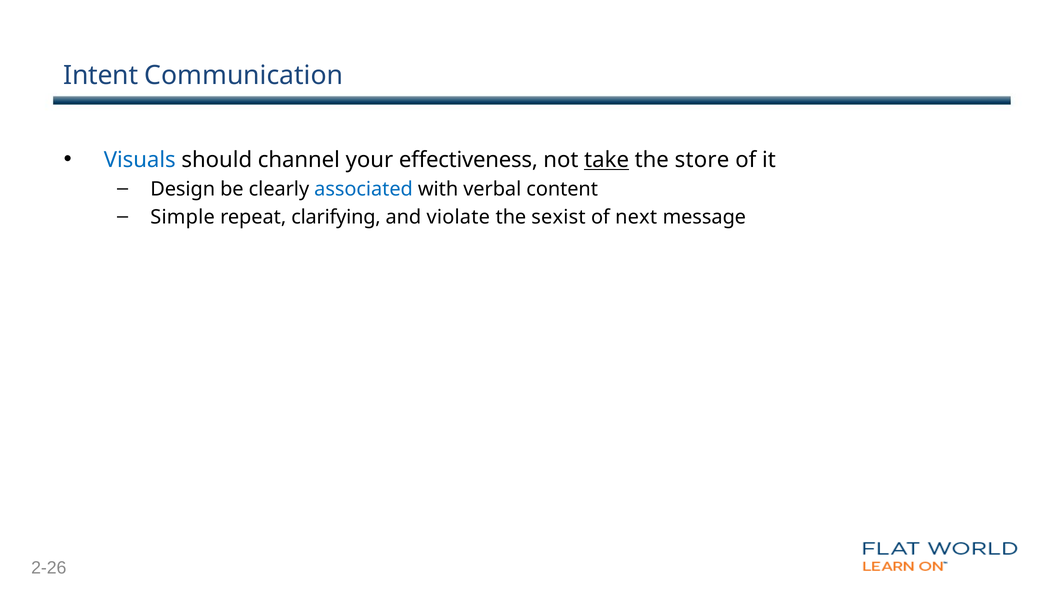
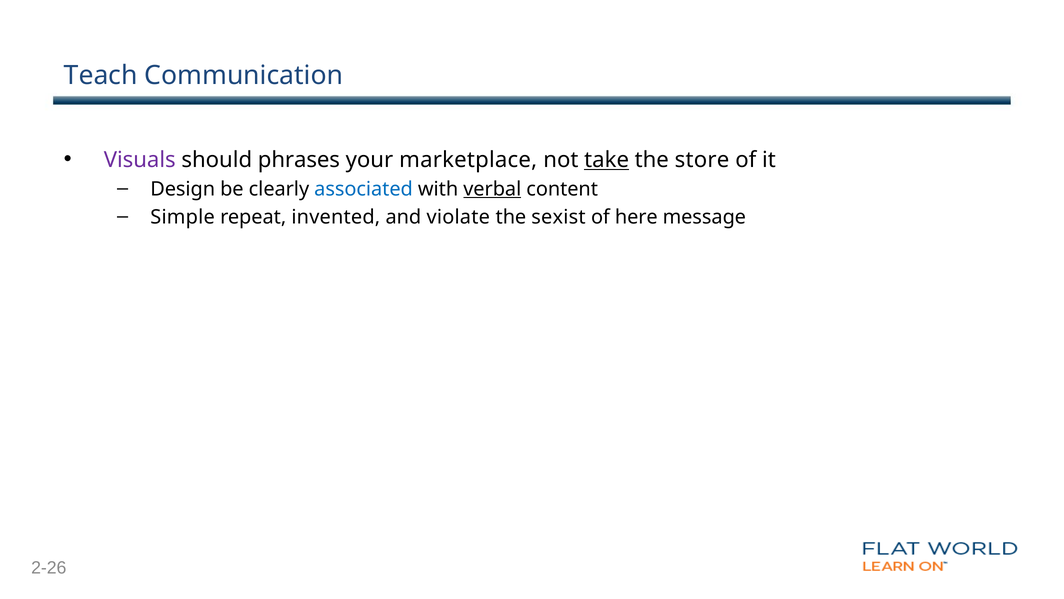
Intent: Intent -> Teach
Visuals colour: blue -> purple
channel: channel -> phrases
effectiveness: effectiveness -> marketplace
verbal underline: none -> present
clarifying: clarifying -> invented
next: next -> here
